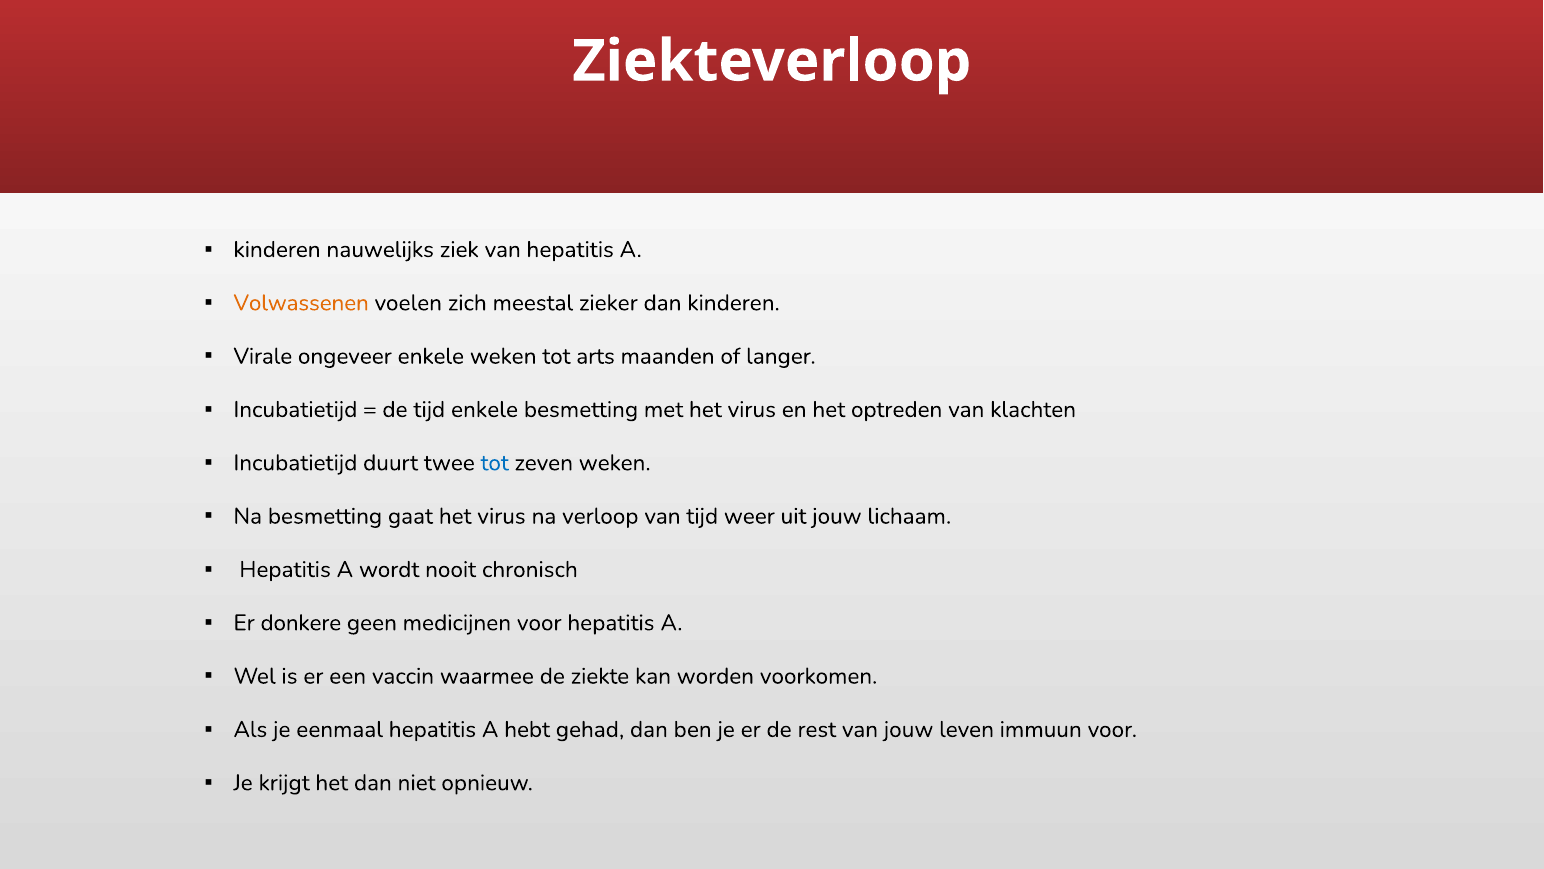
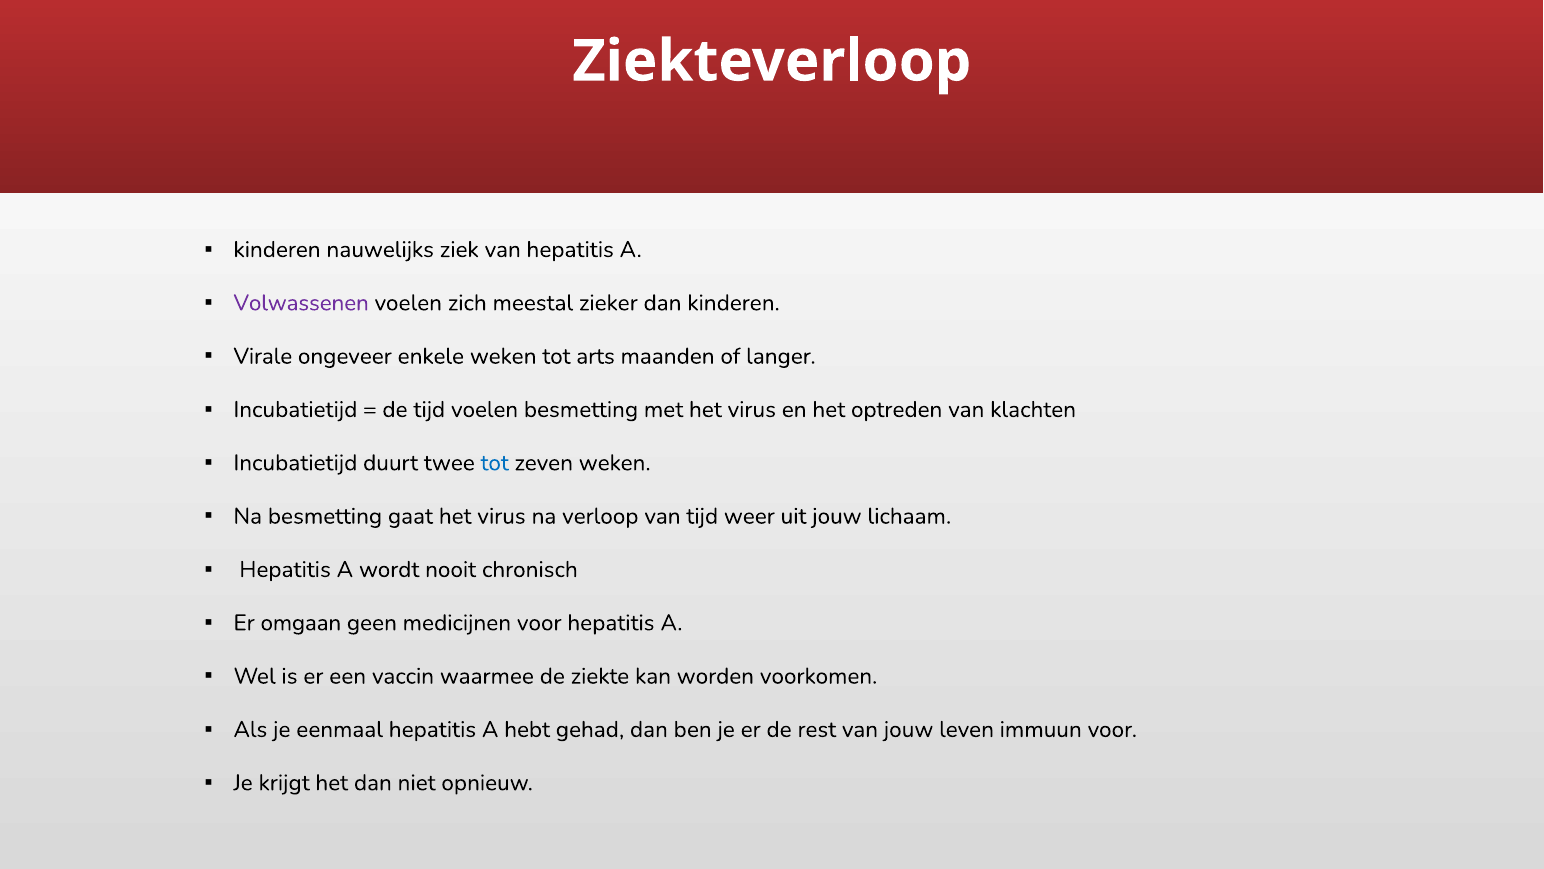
Volwassenen colour: orange -> purple
tijd enkele: enkele -> voelen
donkere: donkere -> omgaan
